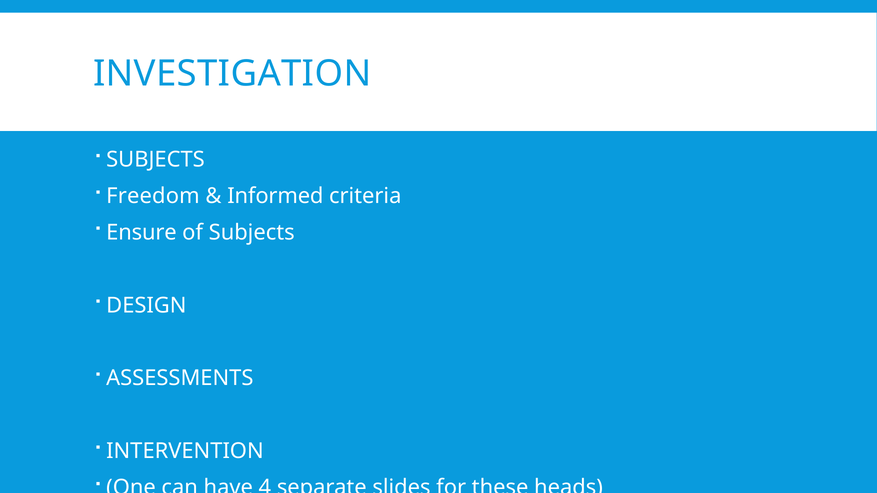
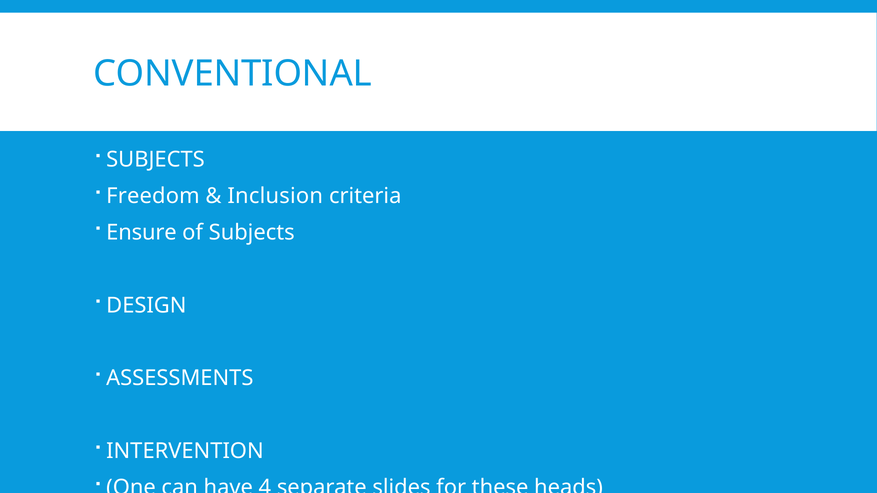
INVESTIGATION: INVESTIGATION -> CONVENTIONAL
Informed: Informed -> Inclusion
